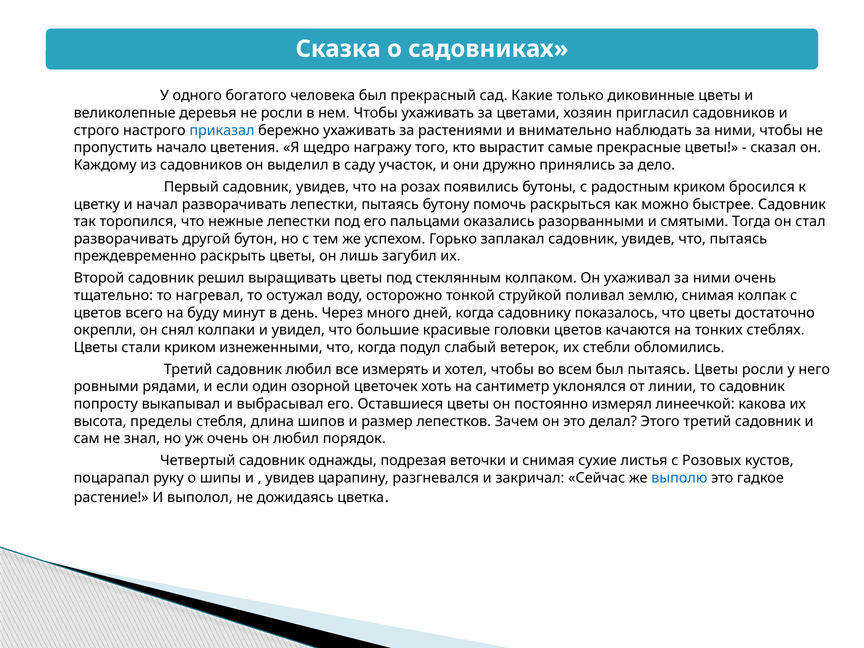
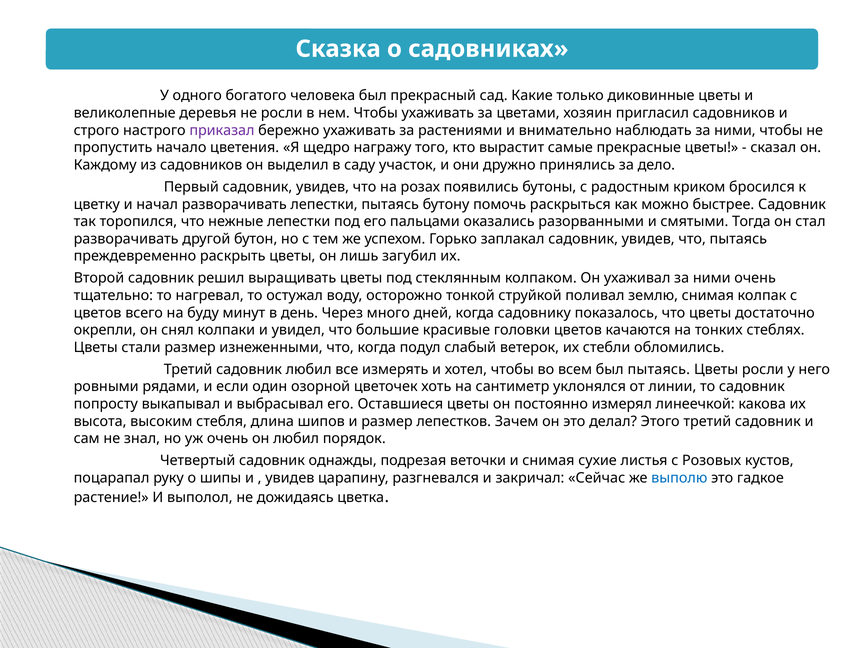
приказал colour: blue -> purple
стали криком: криком -> размер
пределы: пределы -> высоким
